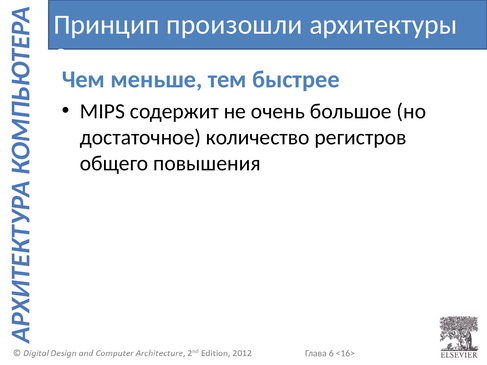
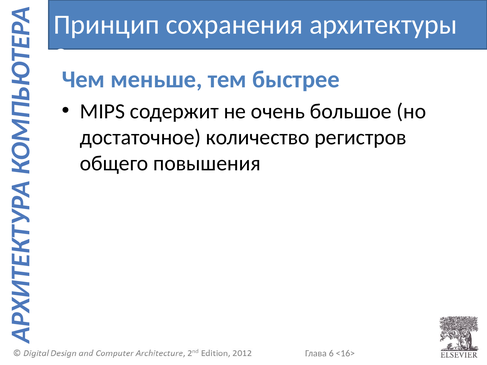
произошли: произошли -> сохранения
